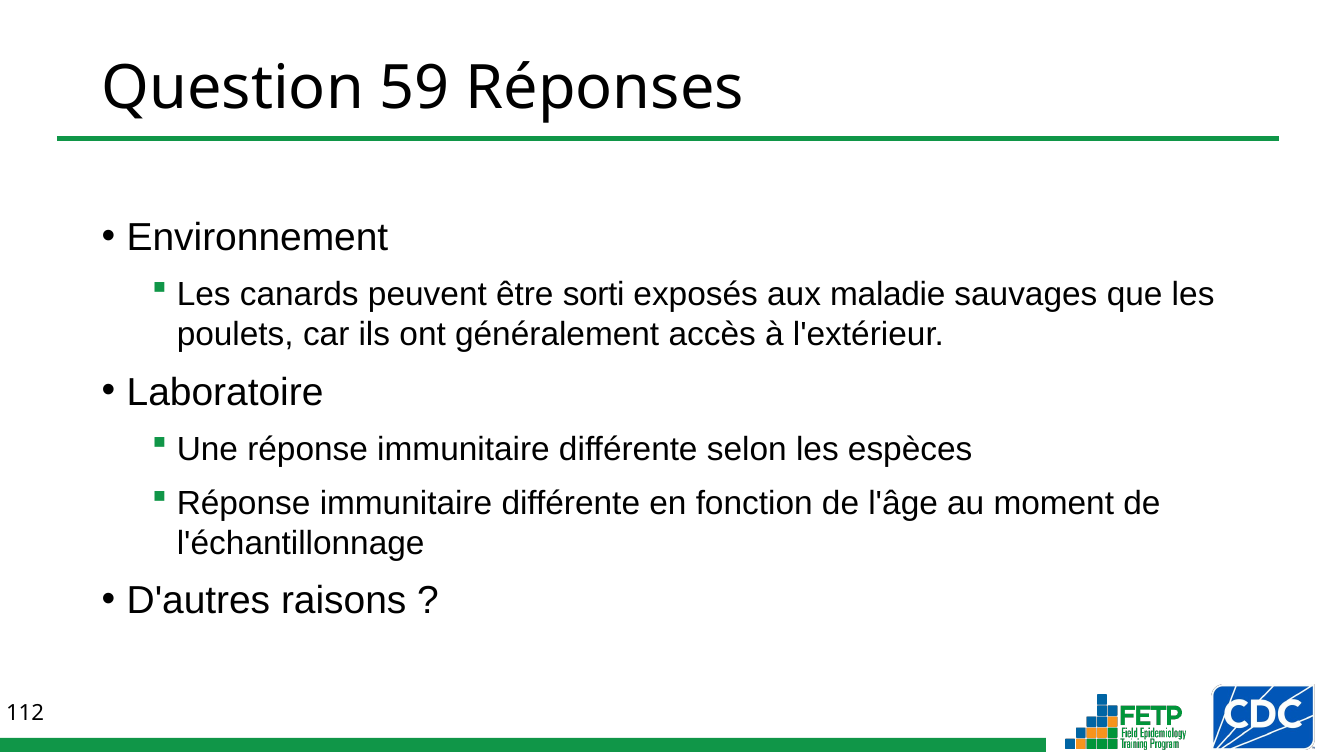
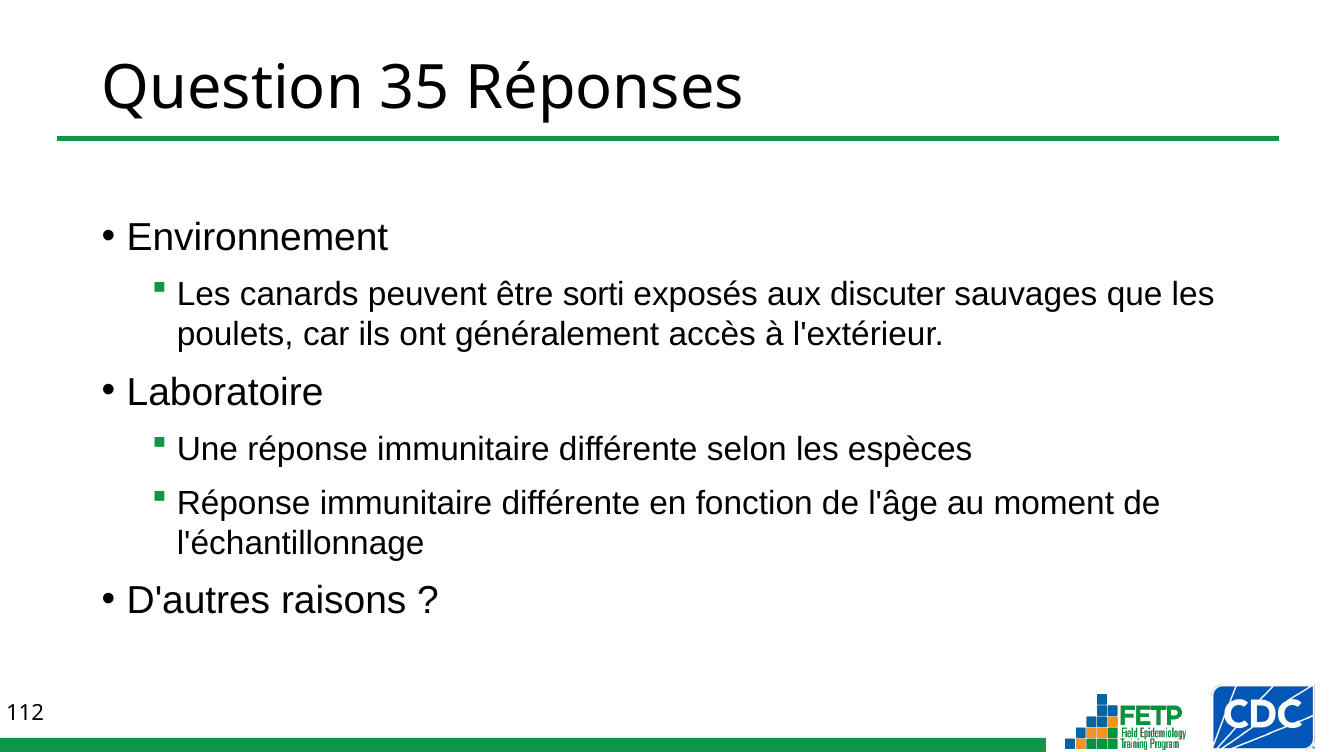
59: 59 -> 35
maladie: maladie -> discuter
